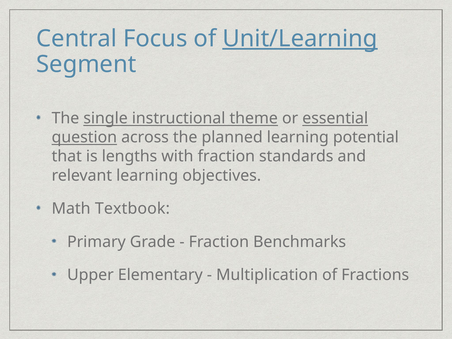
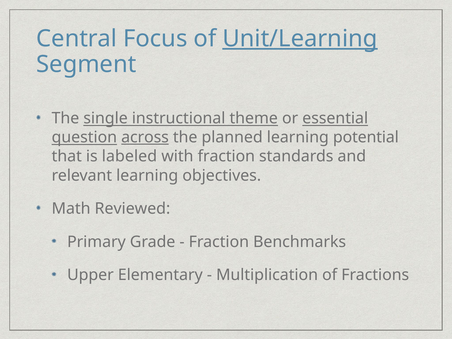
across underline: none -> present
lengths: lengths -> labeled
Textbook: Textbook -> Reviewed
